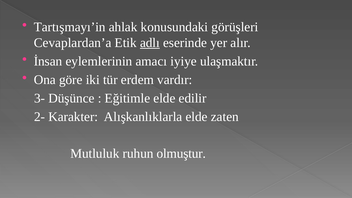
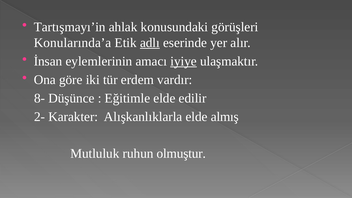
Cevaplardan’a: Cevaplardan’a -> Konularında’a
iyiye underline: none -> present
3-: 3- -> 8-
zaten: zaten -> almış
